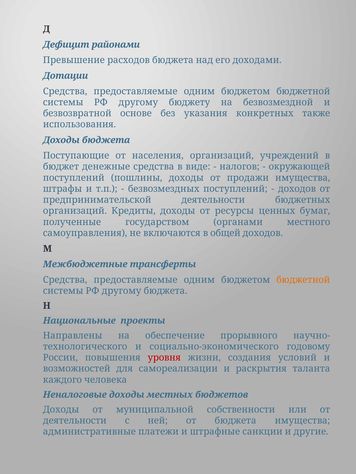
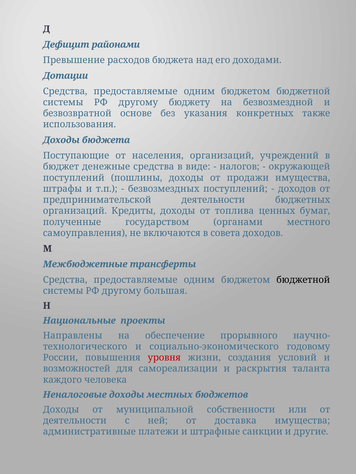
ресурсы: ресурсы -> топлива
общей: общей -> совета
бюджетной at (303, 280) colour: orange -> black
другому бюджета: бюджета -> большая
от бюджета: бюджета -> доставка
